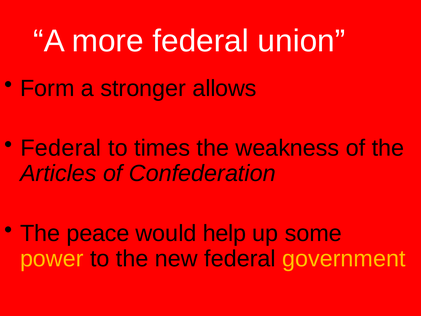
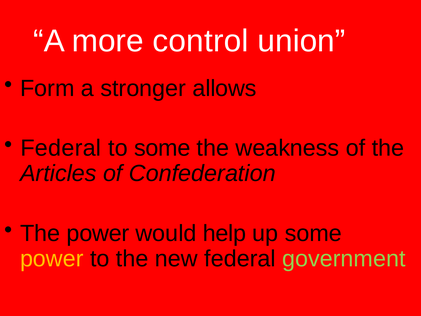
more federal: federal -> control
to times: times -> some
The peace: peace -> power
government colour: yellow -> light green
